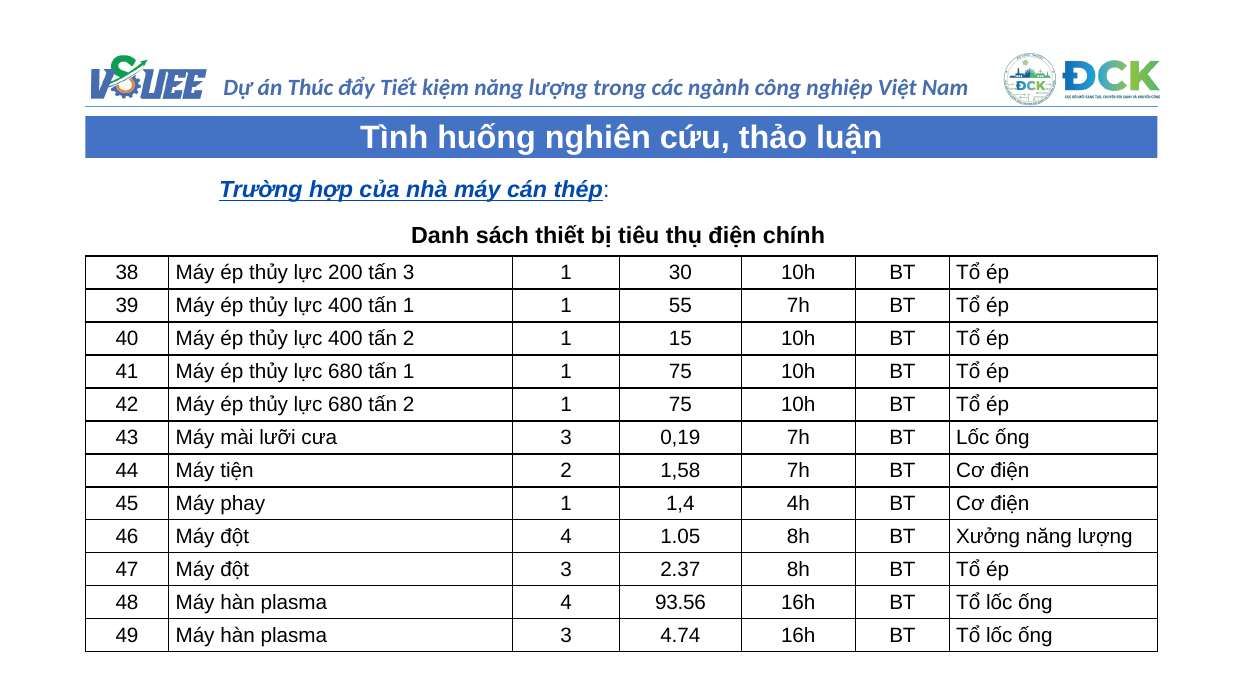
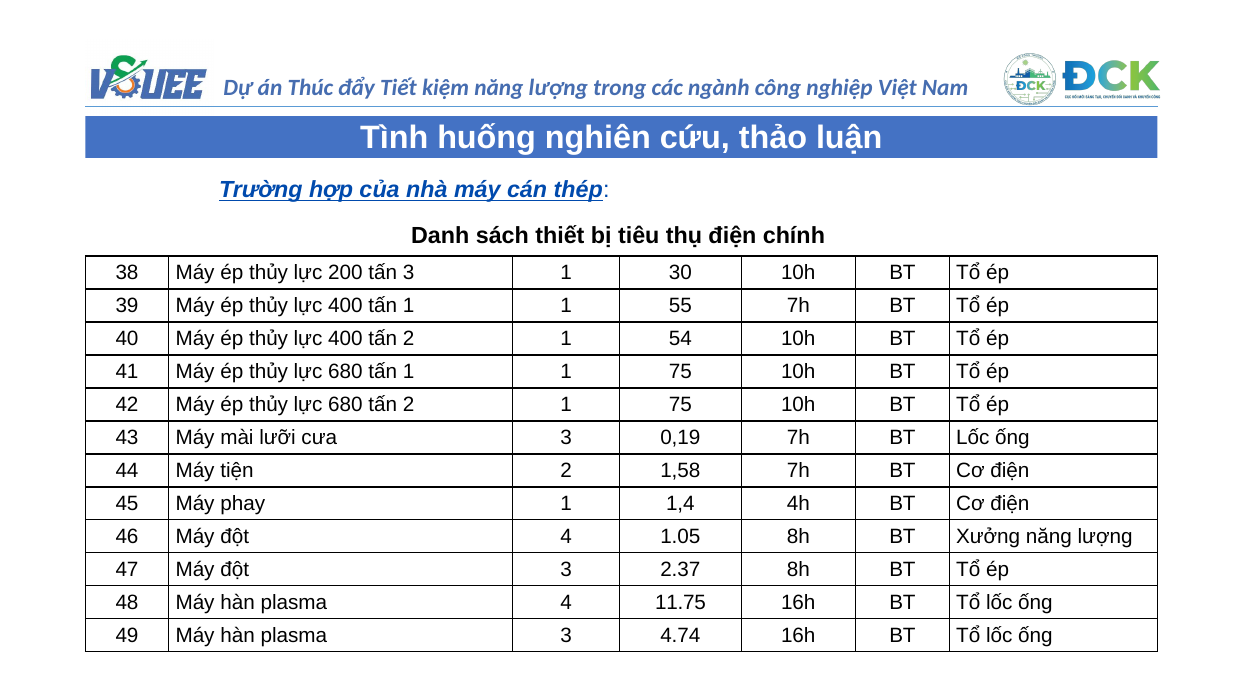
15: 15 -> 54
93.56: 93.56 -> 11.75
